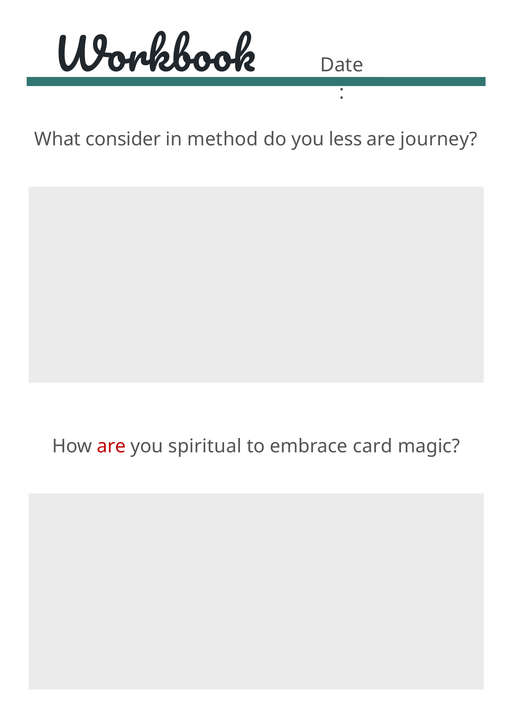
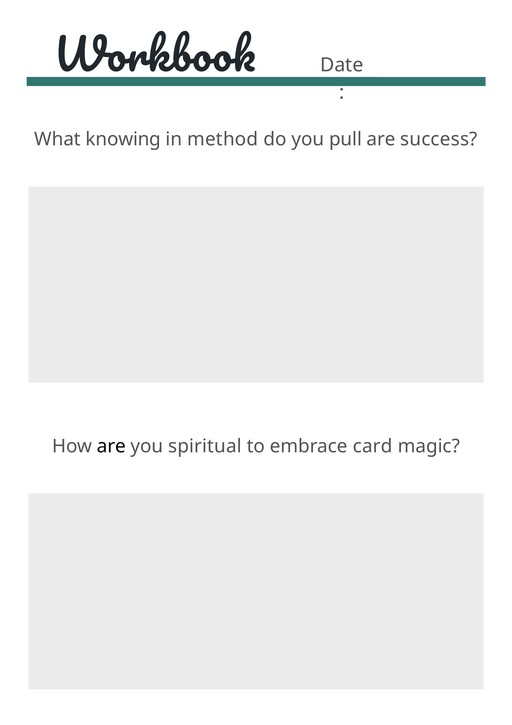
consider: consider -> knowing
less: less -> pull
journey: journey -> success
are at (111, 446) colour: red -> black
